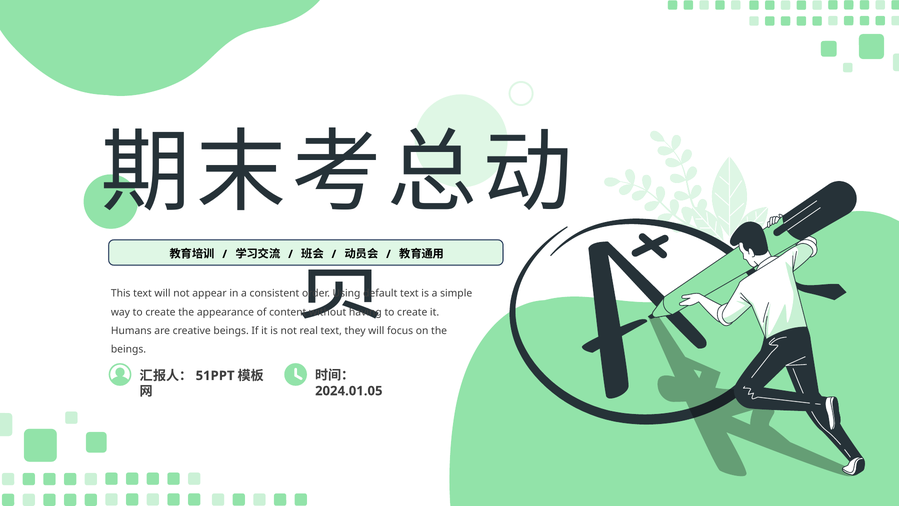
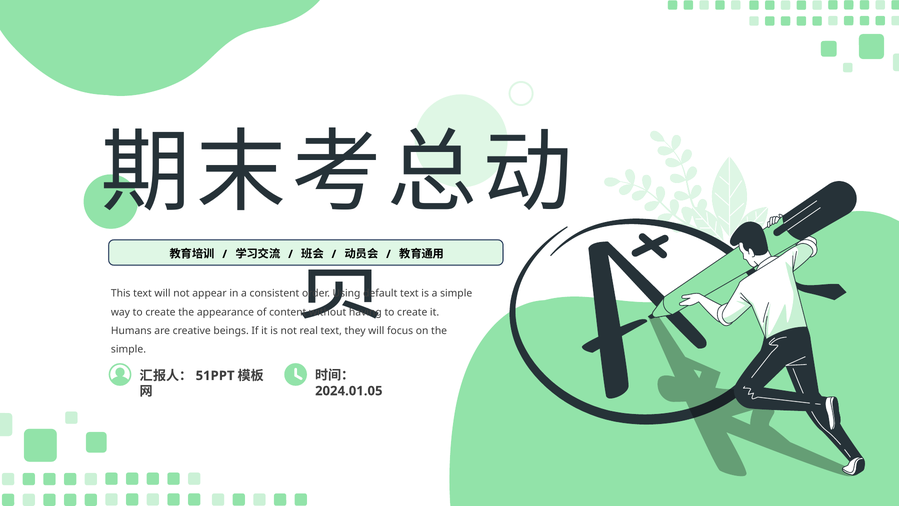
beings at (129, 349): beings -> simple
